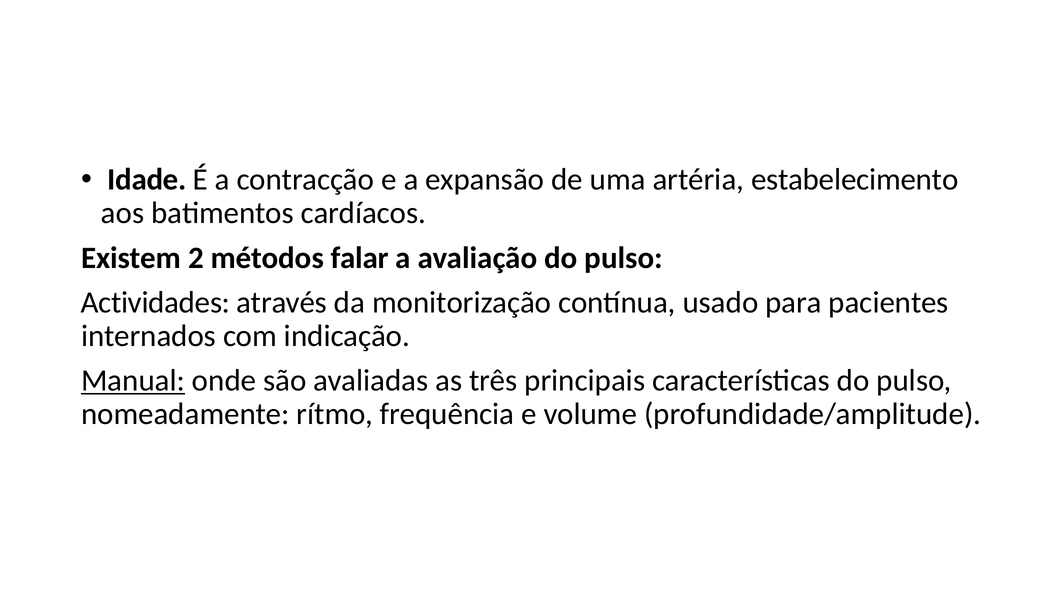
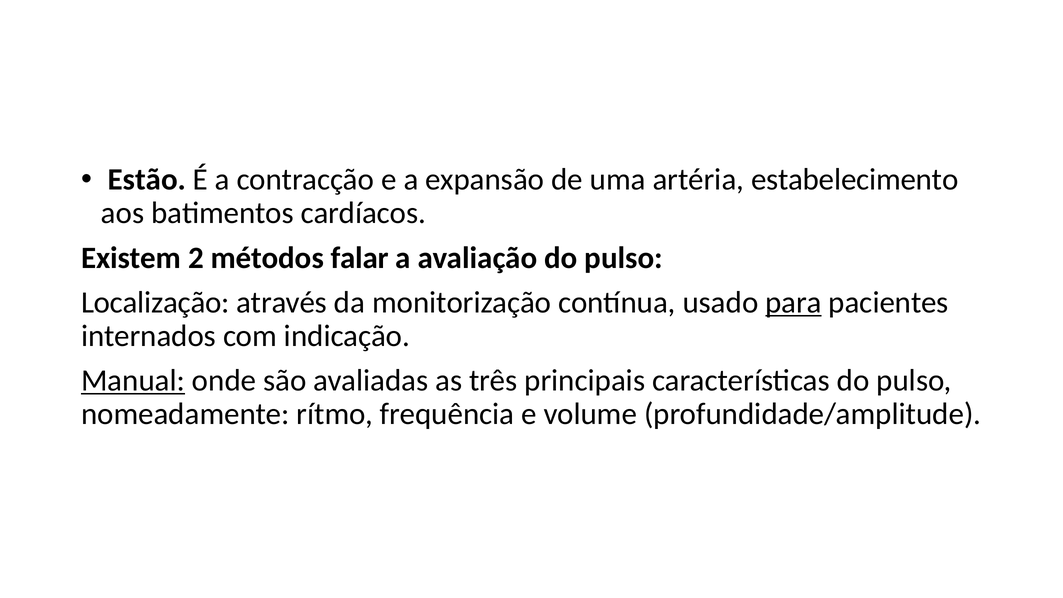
Idade: Idade -> Estão
Actividades: Actividades -> Localização
para underline: none -> present
